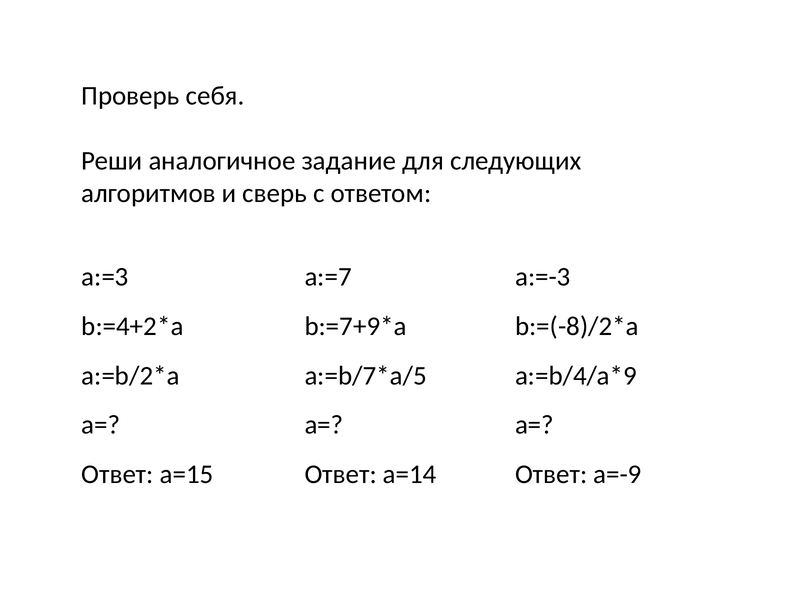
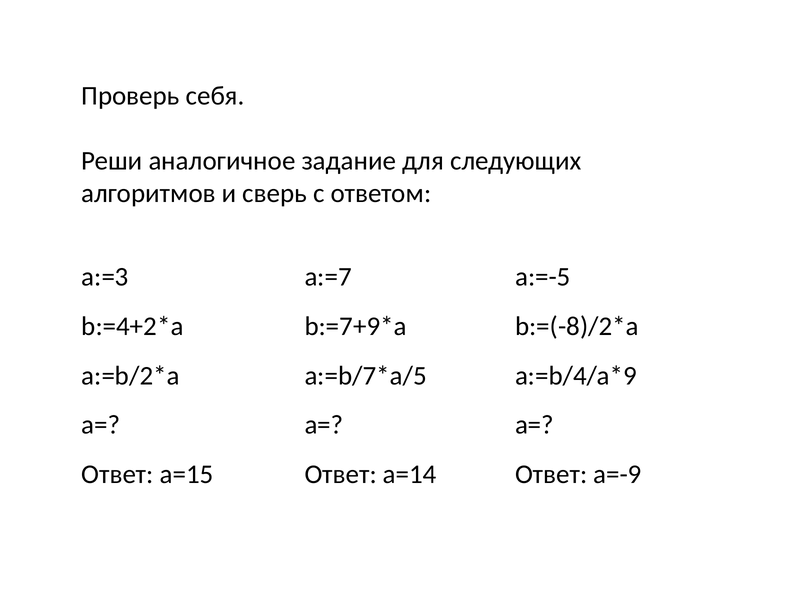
a:=-3: a:=-3 -> a:=-5
